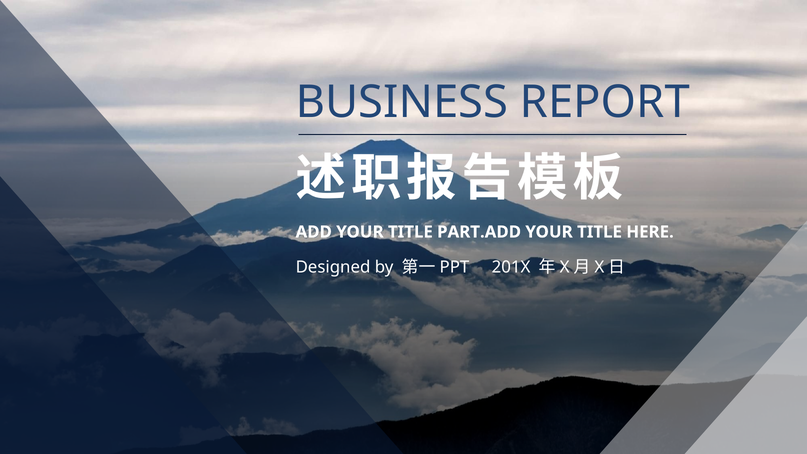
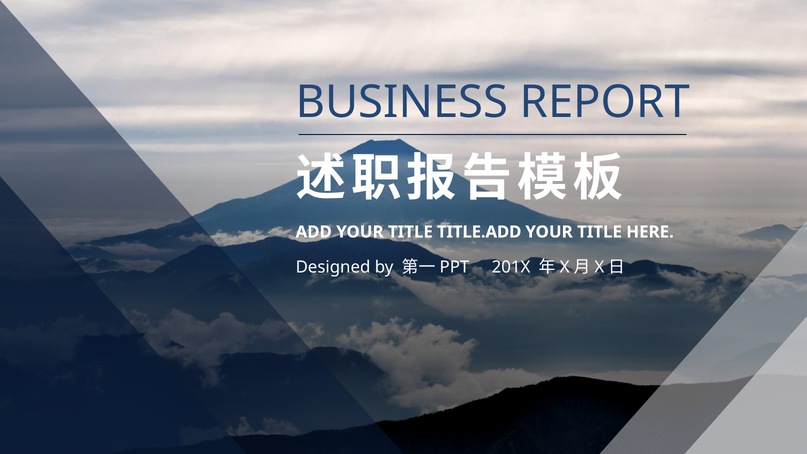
PART.ADD: PART.ADD -> TITLE.ADD
